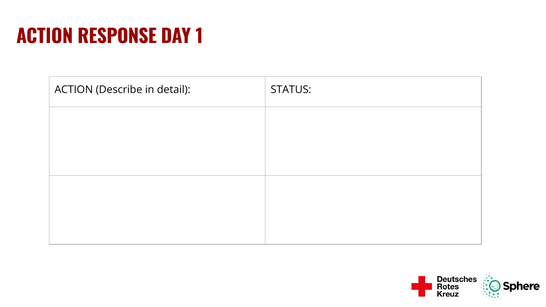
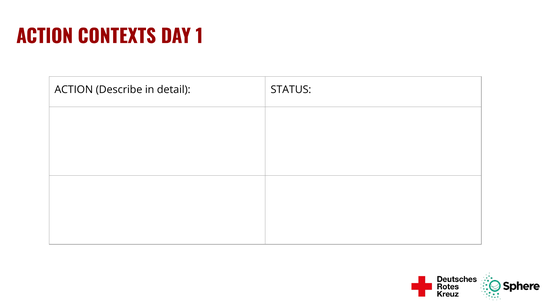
RESPONSE: RESPONSE -> CONTEXTS
